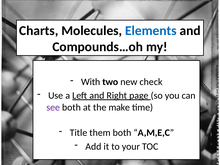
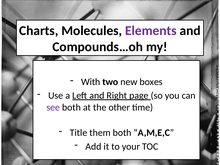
Elements colour: blue -> purple
check: check -> boxes
make: make -> other
